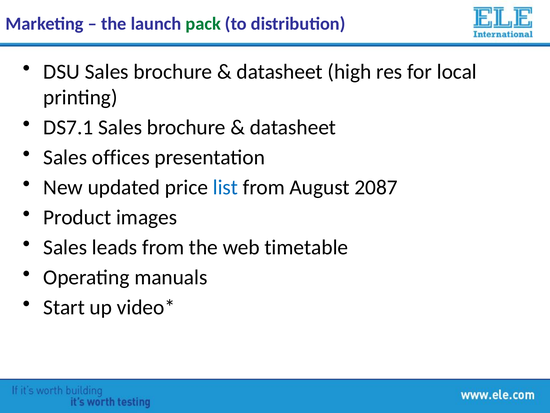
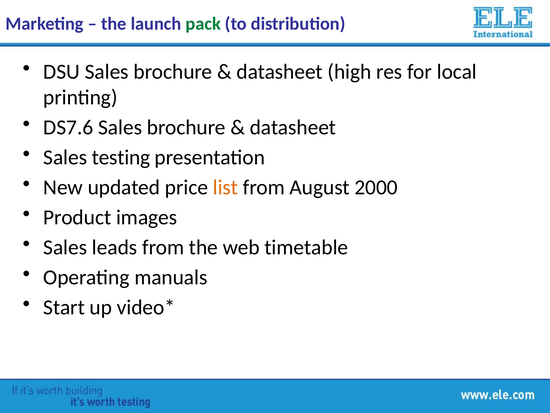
DS7.1: DS7.1 -> DS7.6
offices: offices -> testing
list colour: blue -> orange
2087: 2087 -> 2000
